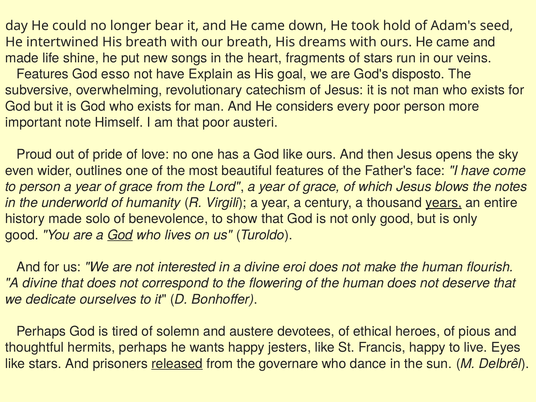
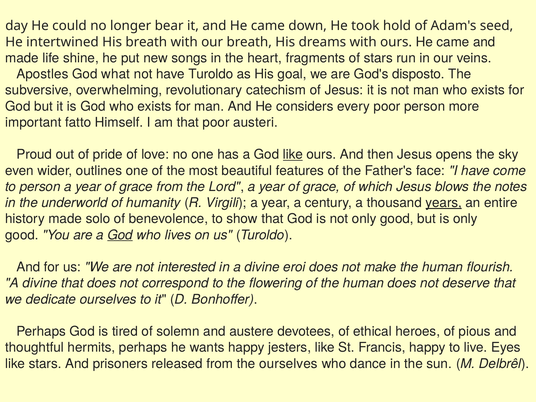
Features at (43, 74): Features -> Apostles
esso: esso -> what
have Explain: Explain -> Turoldo
note: note -> fatto
like at (293, 155) underline: none -> present
released underline: present -> none
the governare: governare -> ourselves
